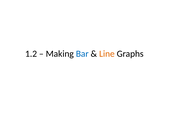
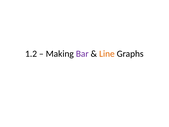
Bar colour: blue -> purple
